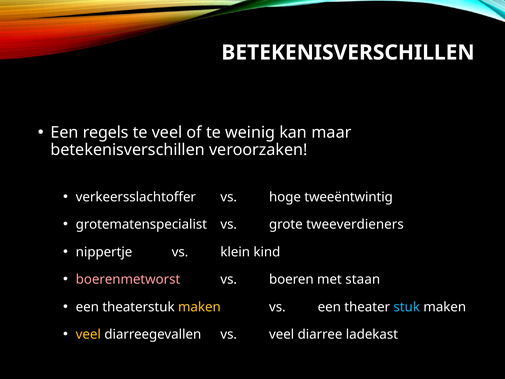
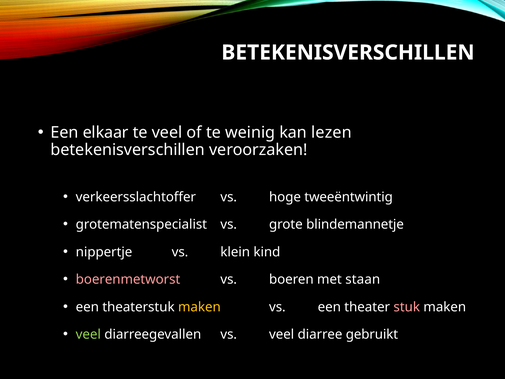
regels: regels -> elkaar
maar: maar -> lezen
tweeverdieners: tweeverdieners -> blindemannetje
stuk colour: light blue -> pink
veel at (88, 334) colour: yellow -> light green
ladekast: ladekast -> gebruikt
